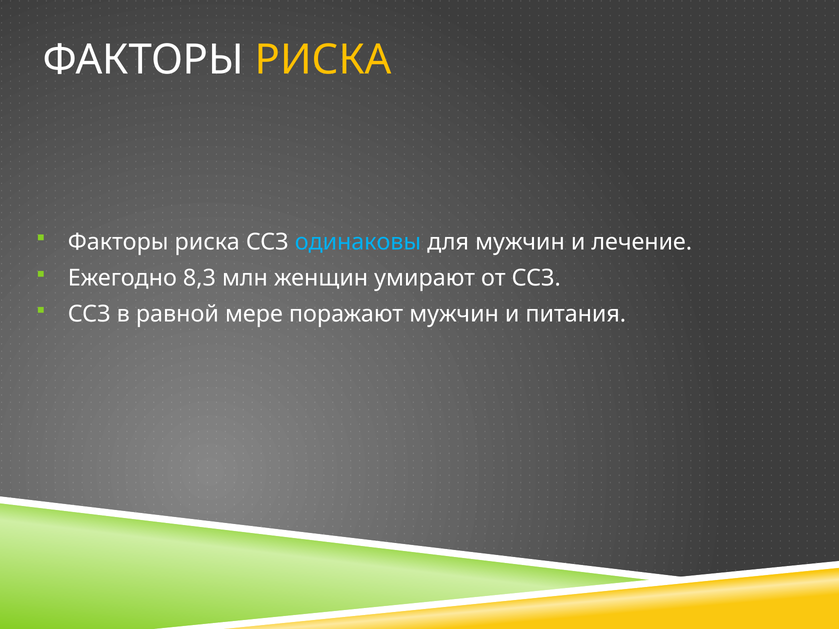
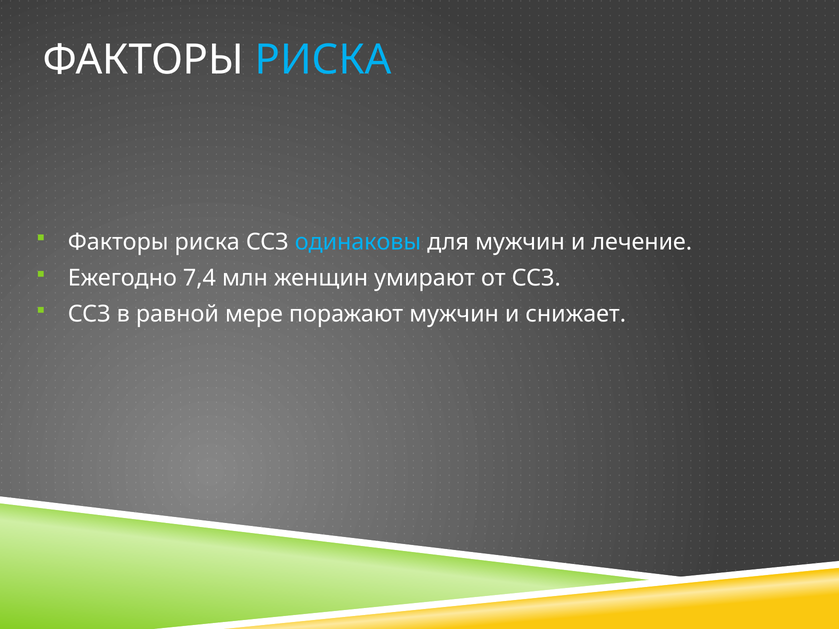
РИСКА at (323, 60) colour: yellow -> light blue
8,3: 8,3 -> 7,4
питания: питания -> снижает
